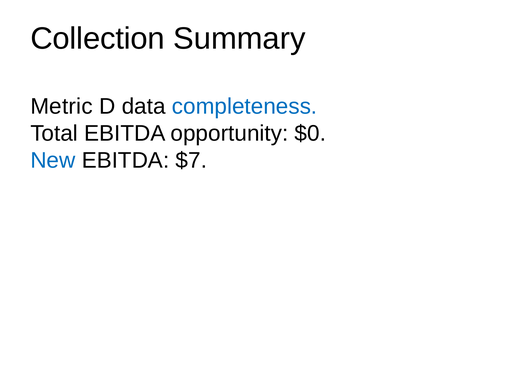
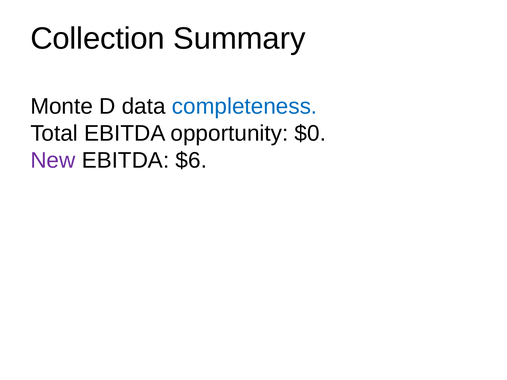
Metric: Metric -> Monte
New colour: blue -> purple
$7: $7 -> $6
